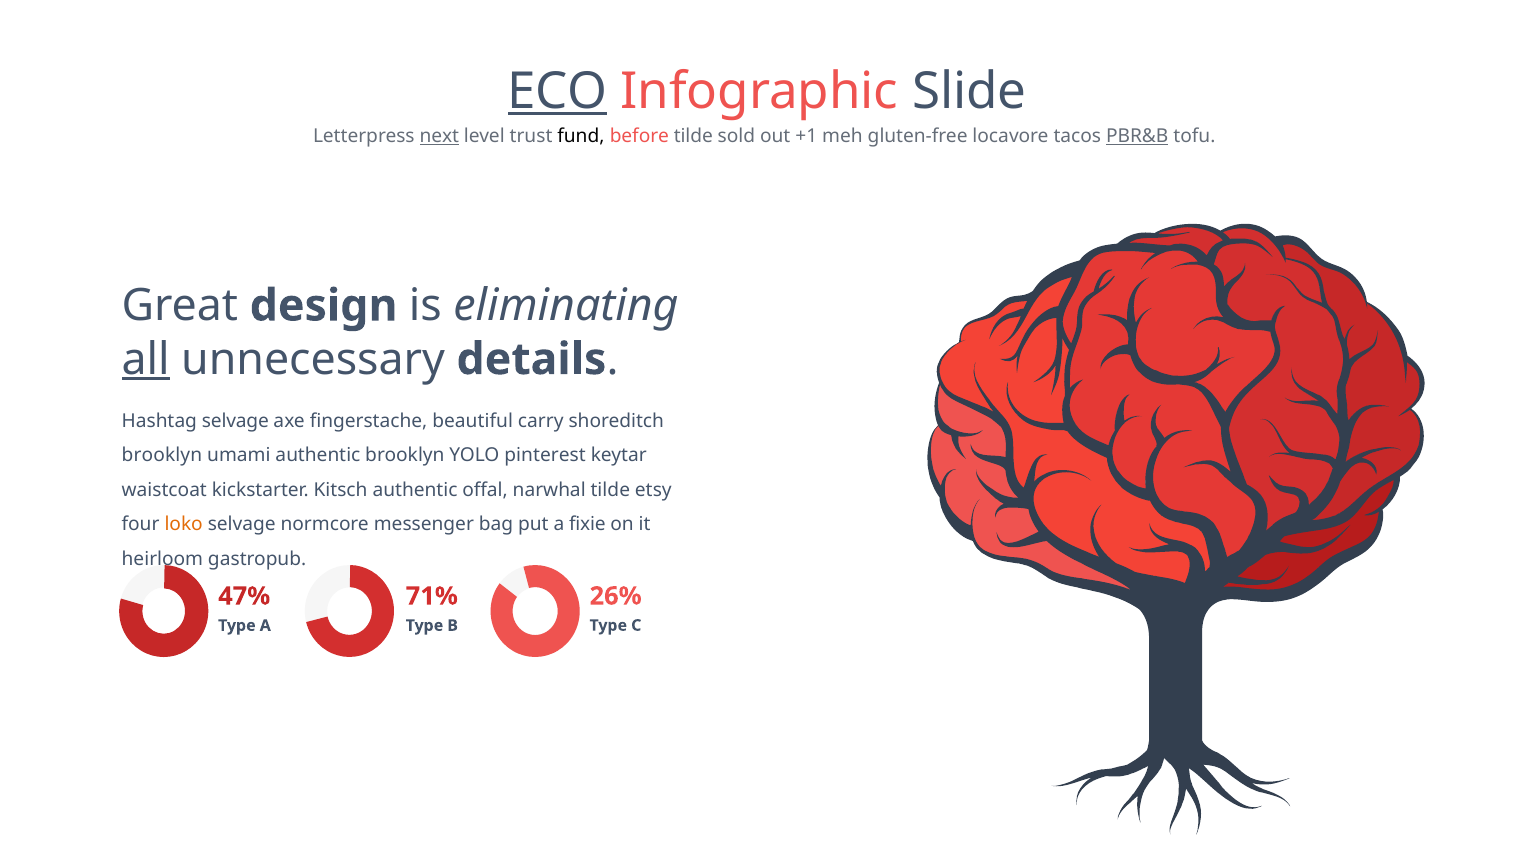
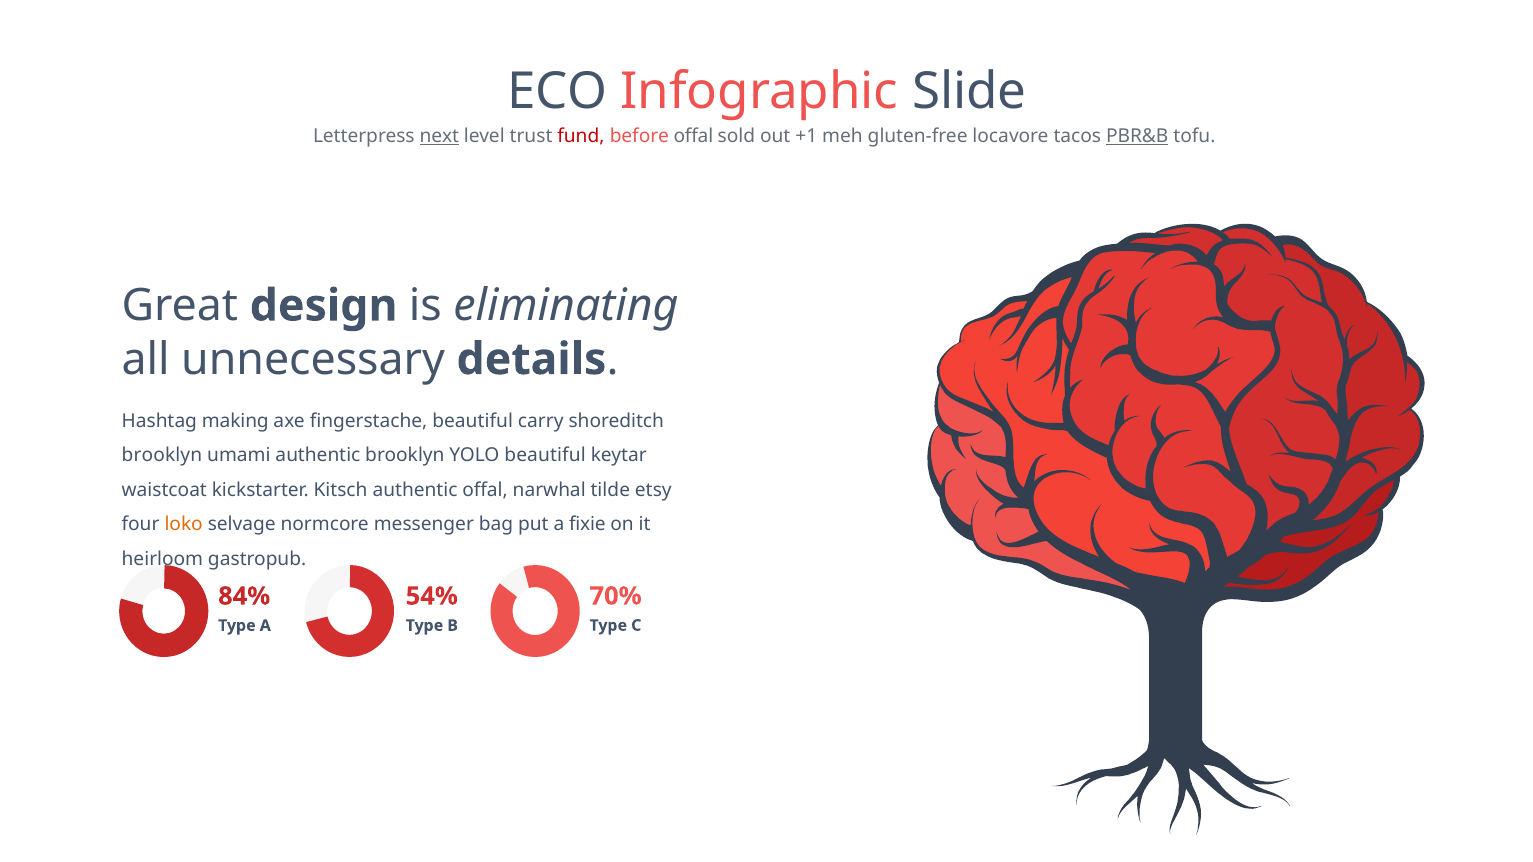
ECO underline: present -> none
fund colour: black -> red
before tilde: tilde -> offal
all underline: present -> none
Hashtag selvage: selvage -> making
YOLO pinterest: pinterest -> beautiful
26%: 26% -> 70%
47%: 47% -> 84%
71%: 71% -> 54%
